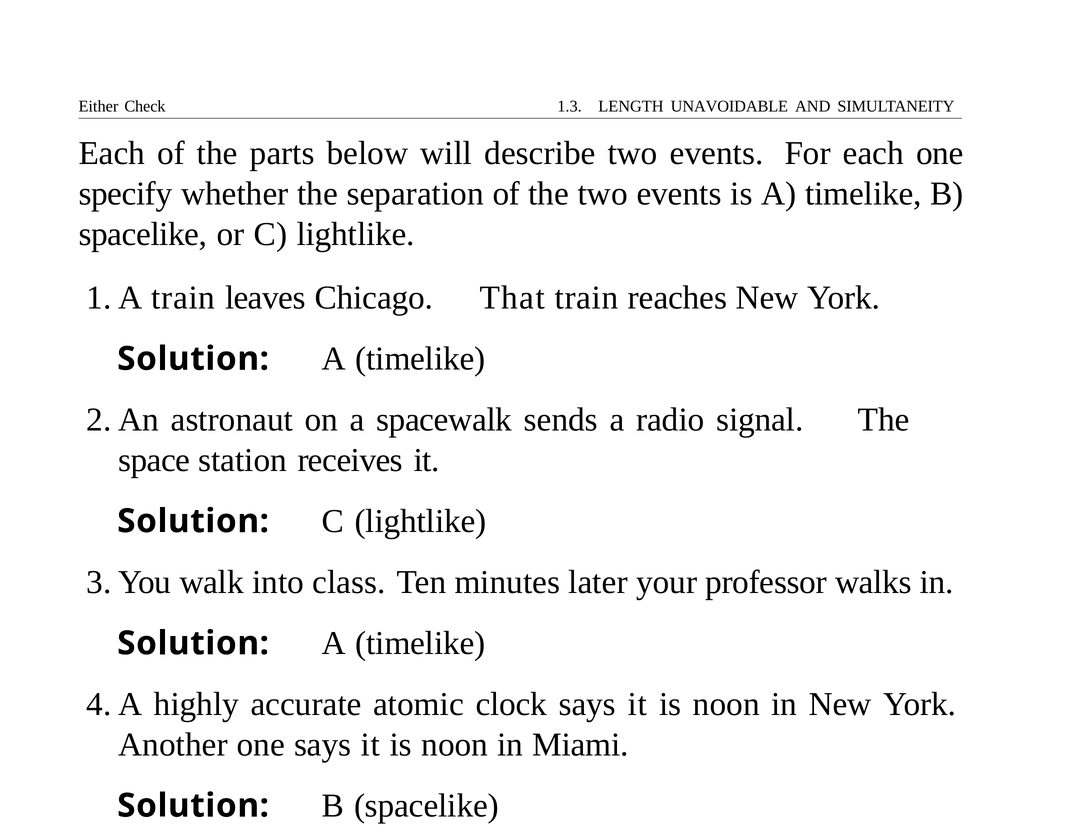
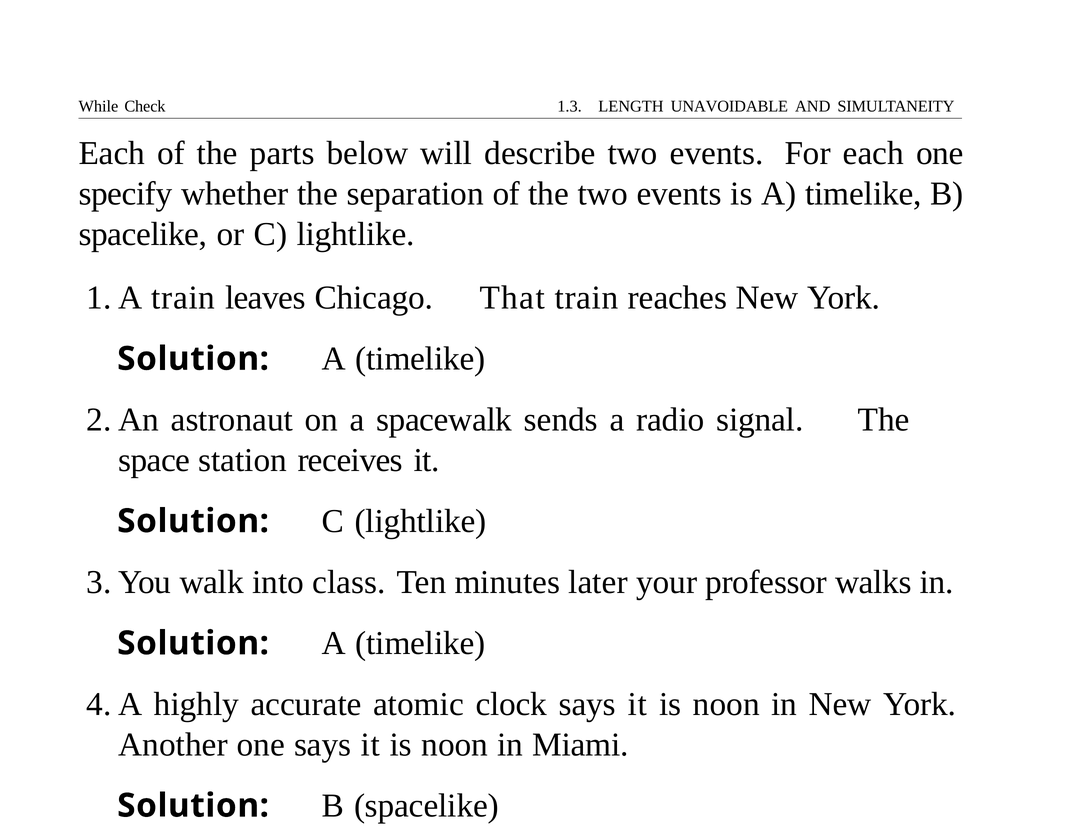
Either: Either -> While
